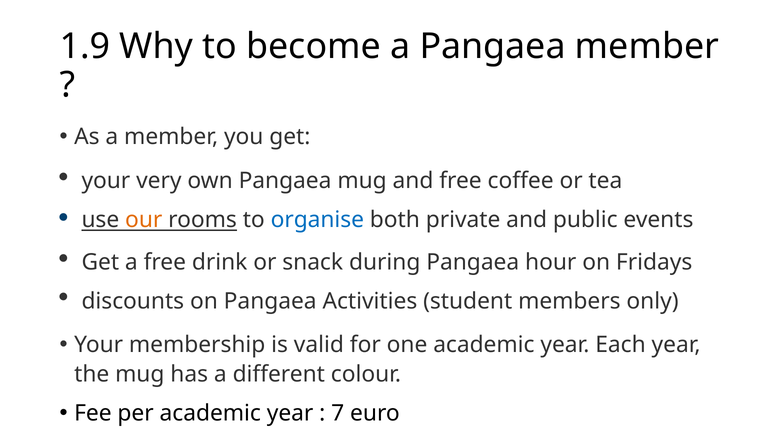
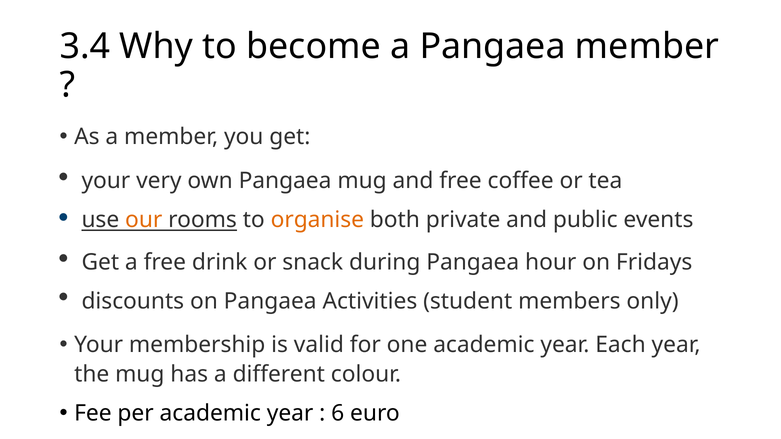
1.9: 1.9 -> 3.4
organise colour: blue -> orange
7: 7 -> 6
